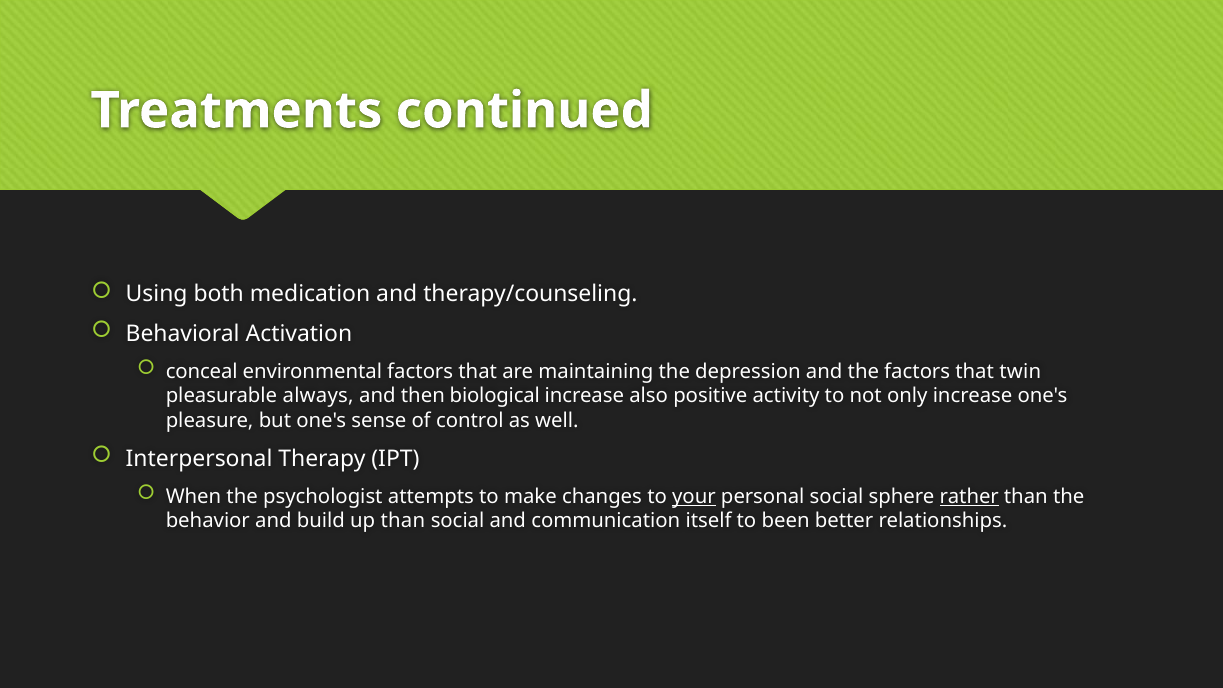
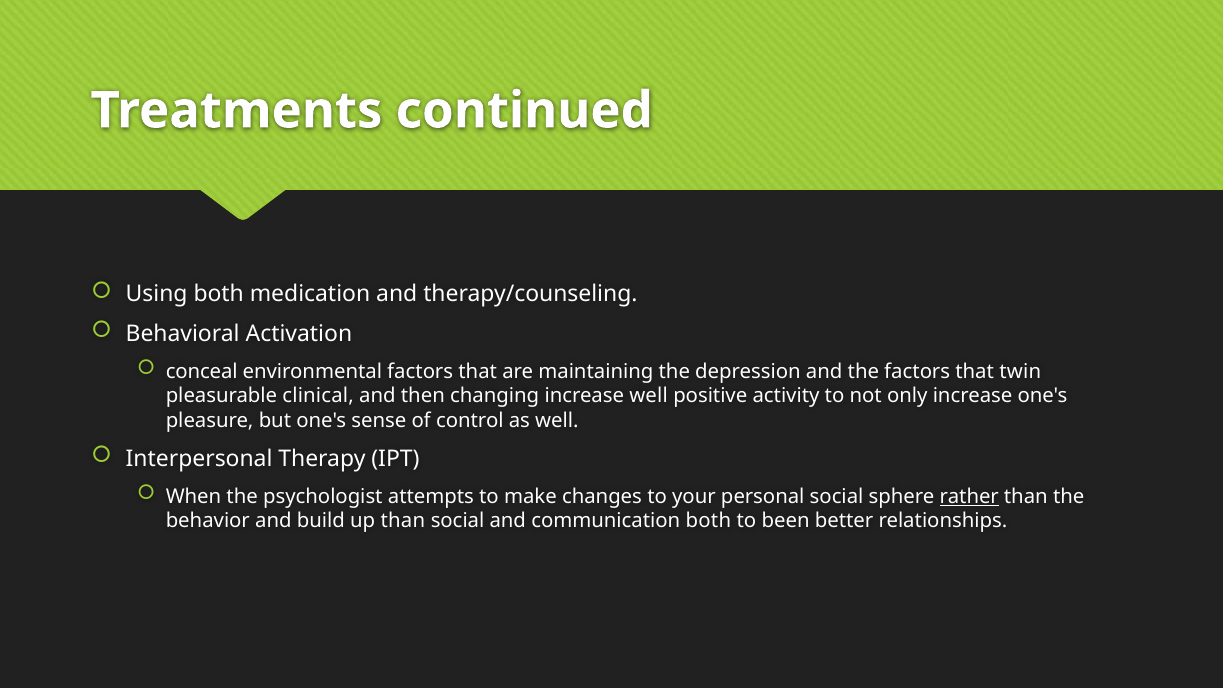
always: always -> clinical
biological: biological -> changing
increase also: also -> well
your underline: present -> none
communication itself: itself -> both
